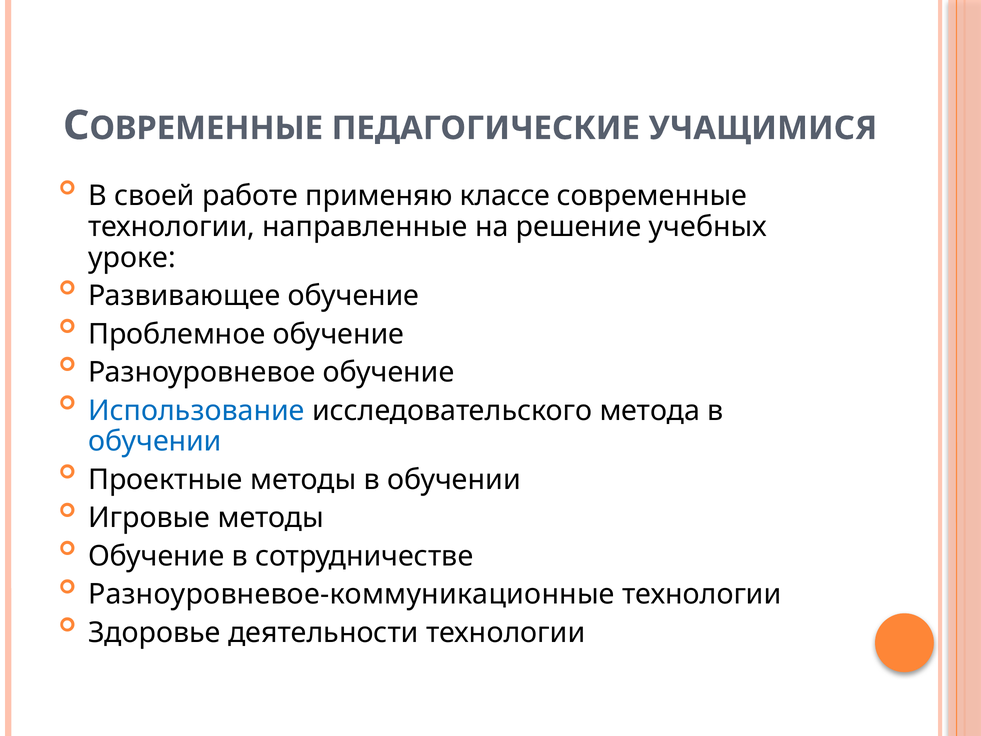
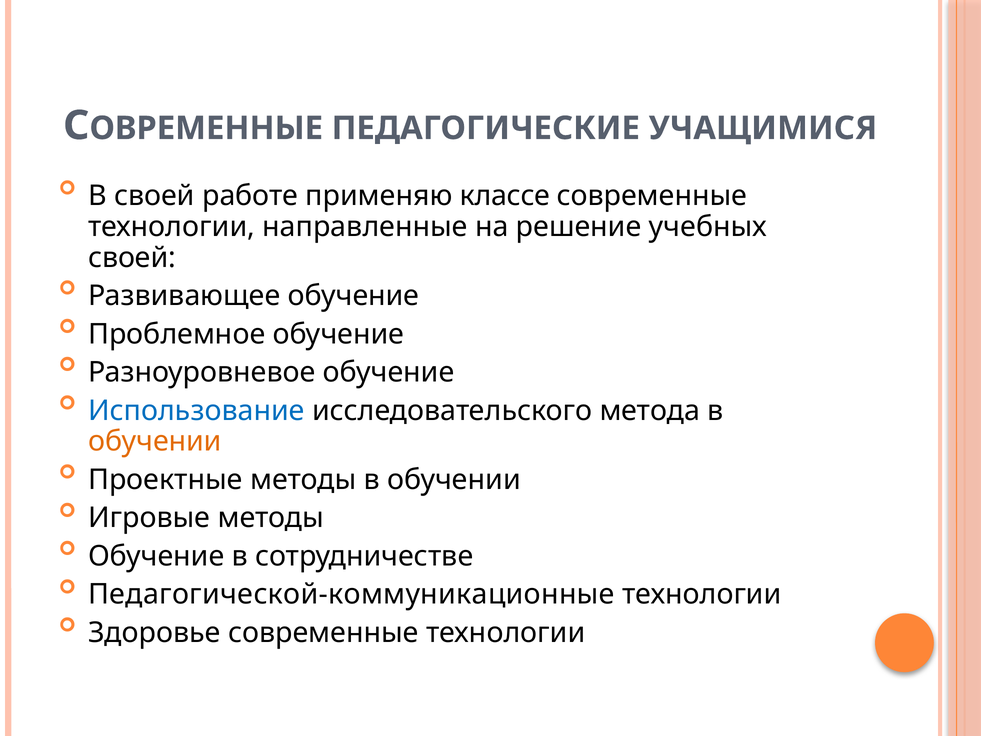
уроке at (132, 257): уроке -> своей
обучении at (155, 441) colour: blue -> orange
Разноуровневое-коммуникационные: Разноуровневое-коммуникационные -> Педагогической-коммуникационные
Здоровье деятельности: деятельности -> современные
